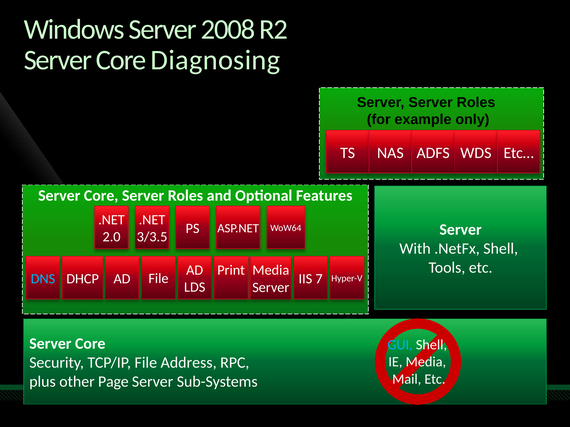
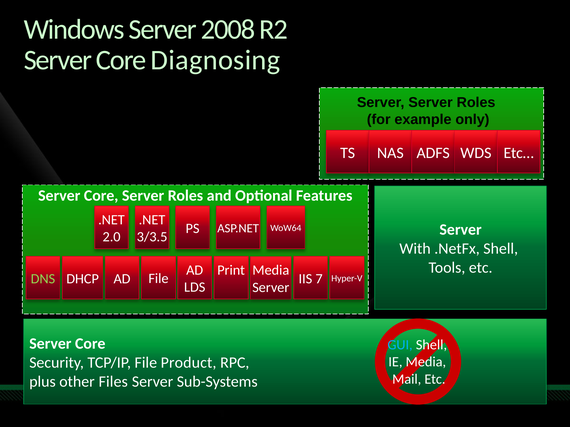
DNS colour: light blue -> light green
Address: Address -> Product
Page: Page -> Files
